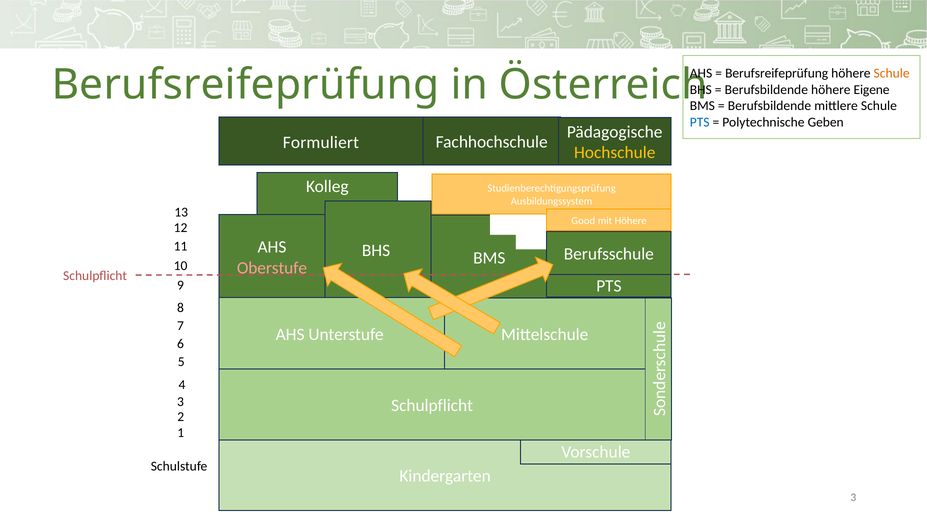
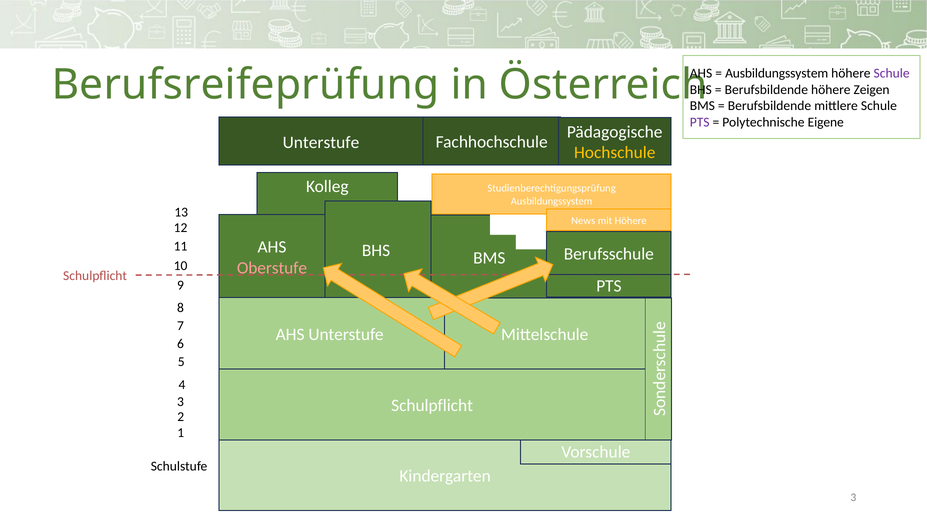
Berufsreifeprüfung at (777, 74): Berufsreifeprüfung -> Ausbildungssystem
Schule at (892, 74) colour: orange -> purple
Eigene: Eigene -> Zeigen
PTS at (700, 122) colour: blue -> purple
Geben: Geben -> Eigene
Formuliert at (321, 142): Formuliert -> Unterstufe
Good: Good -> News
